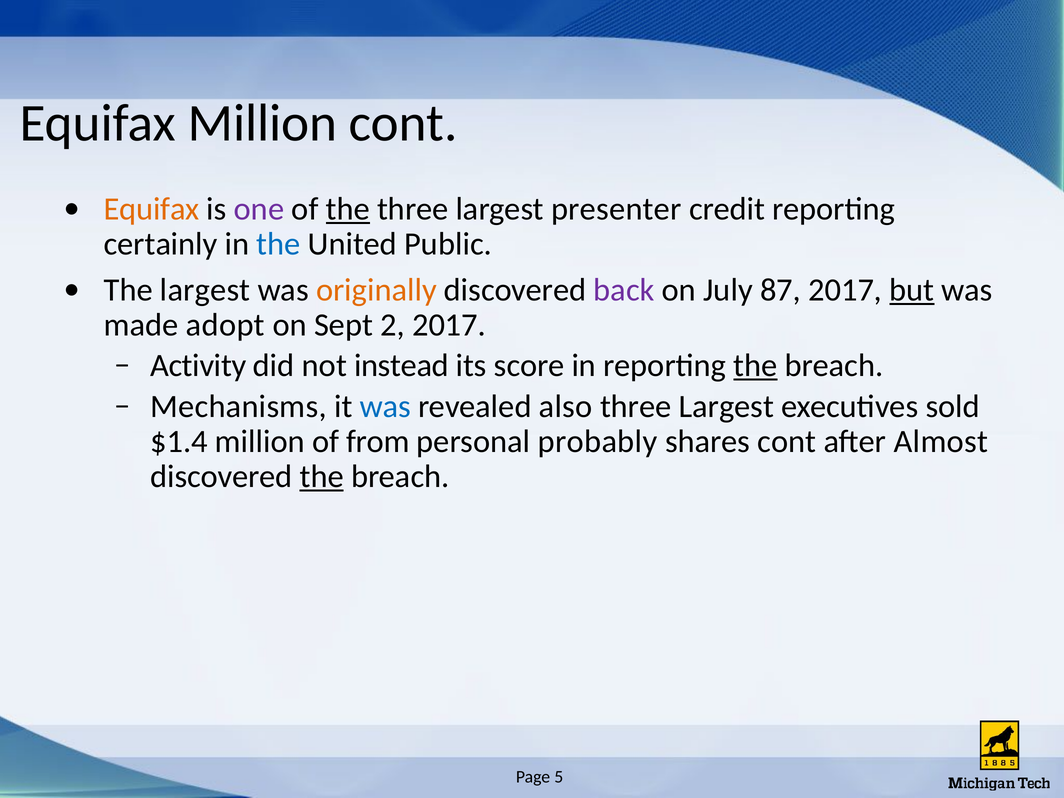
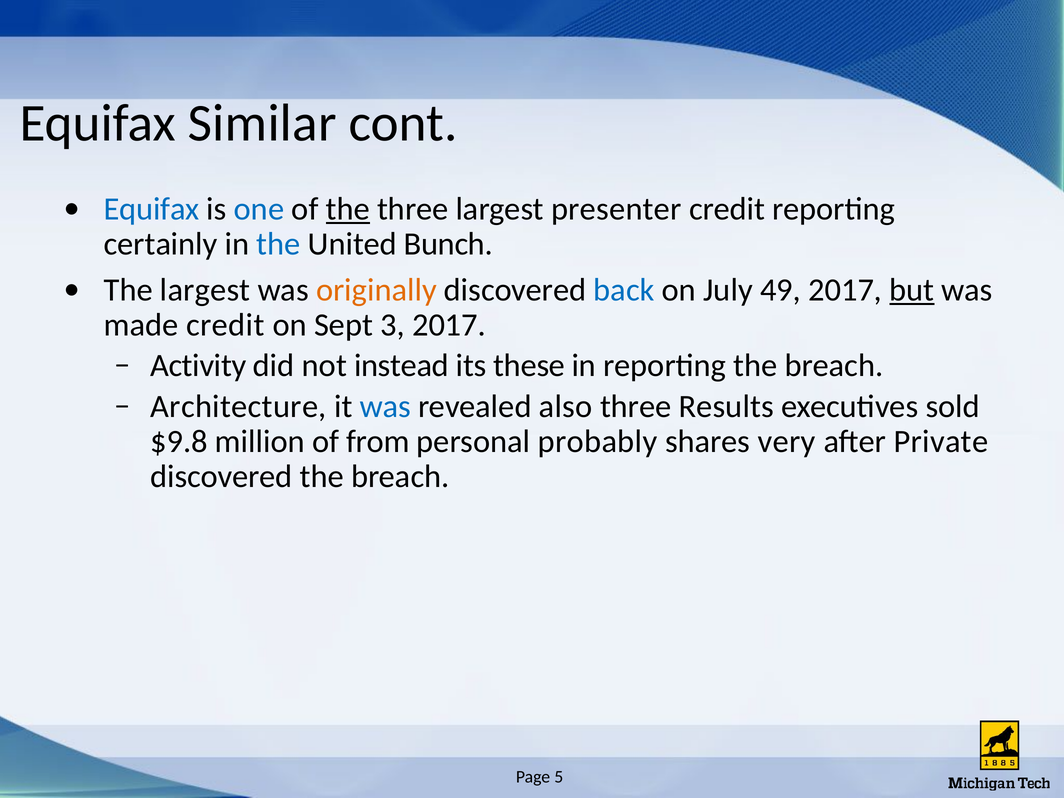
Equifax Million: Million -> Similar
Equifax at (152, 209) colour: orange -> blue
one colour: purple -> blue
Public: Public -> Bunch
back colour: purple -> blue
87: 87 -> 49
made adopt: adopt -> credit
2: 2 -> 3
score: score -> these
the at (756, 366) underline: present -> none
Mechanisms: Mechanisms -> Architecture
Largest at (726, 406): Largest -> Results
$1.4: $1.4 -> $9.8
shares cont: cont -> very
Almost: Almost -> Private
the at (322, 476) underline: present -> none
